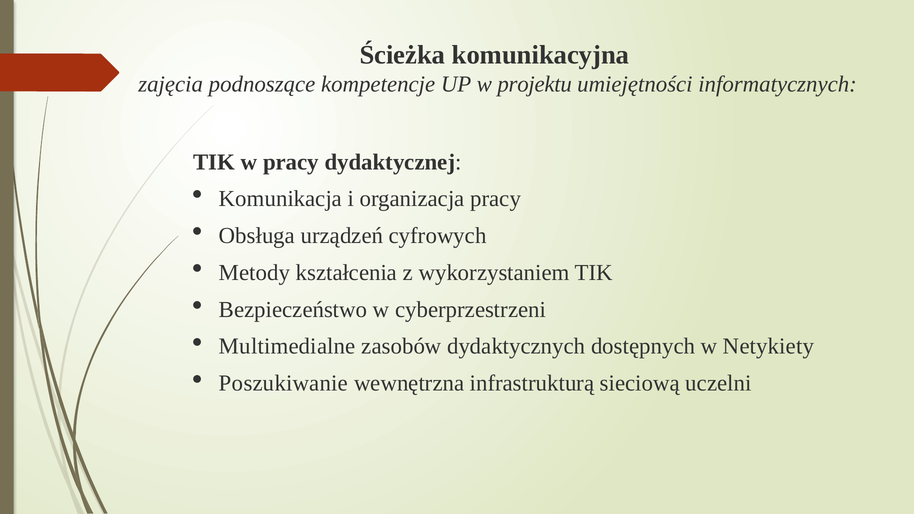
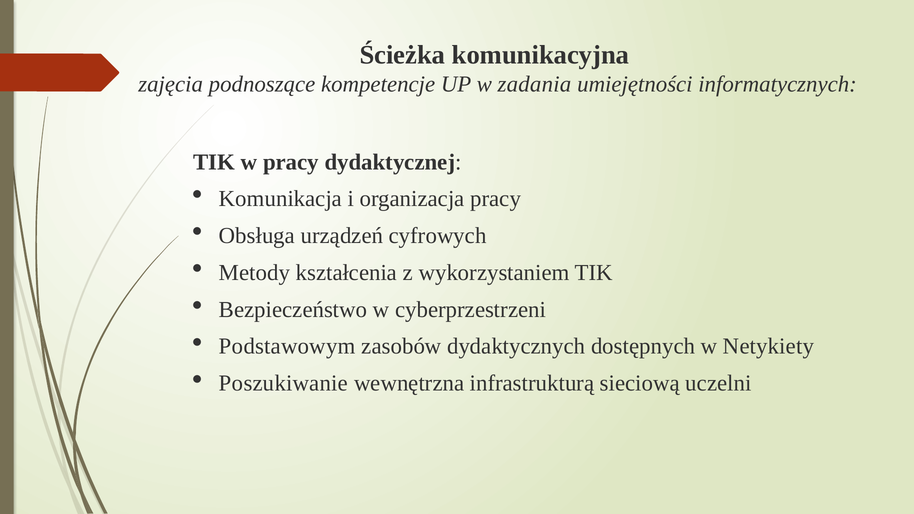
projektu: projektu -> zadania
Multimedialne: Multimedialne -> Podstawowym
